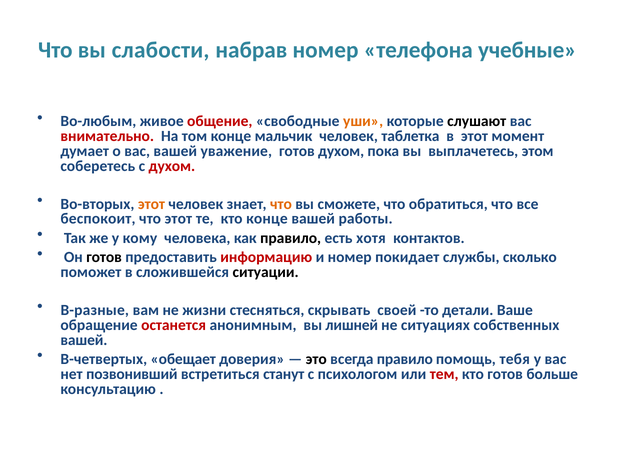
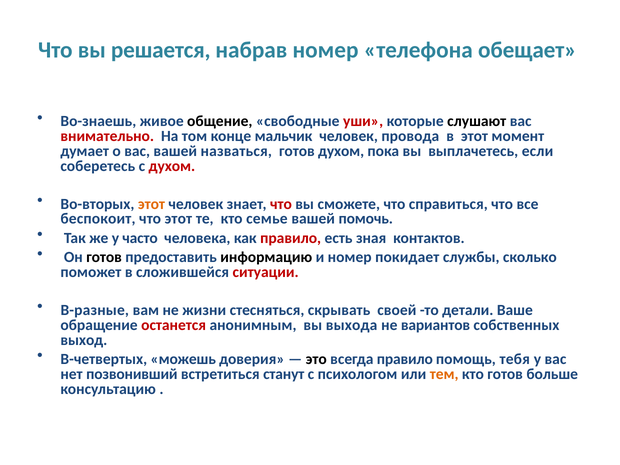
слабости: слабости -> решается
учебные: учебные -> обещает
Во-любым: Во-любым -> Во-знаешь
общение colour: red -> black
уши colour: orange -> red
таблетка: таблетка -> провода
уважение: уважение -> назваться
этом: этом -> если
что at (281, 204) colour: orange -> red
обратиться: обратиться -> справиться
кто конце: конце -> семье
работы: работы -> помочь
кому: кому -> часто
правило at (291, 238) colour: black -> red
хотя: хотя -> зная
информацию colour: red -> black
ситуации colour: black -> red
лишней: лишней -> выхода
ситуациях: ситуациях -> вариантов
вашей at (84, 340): вашей -> выход
обещает: обещает -> можешь
тем colour: red -> orange
